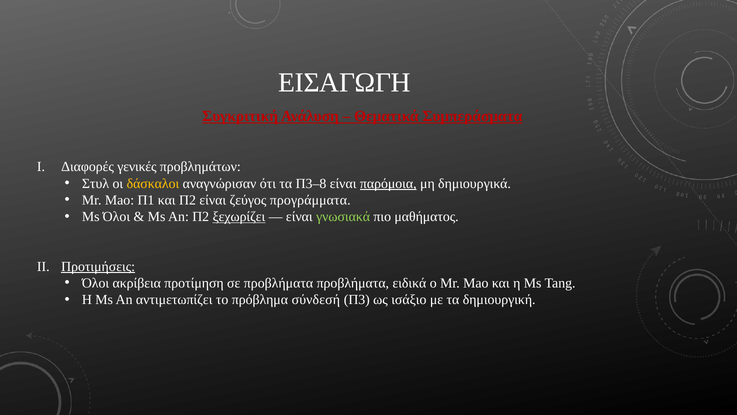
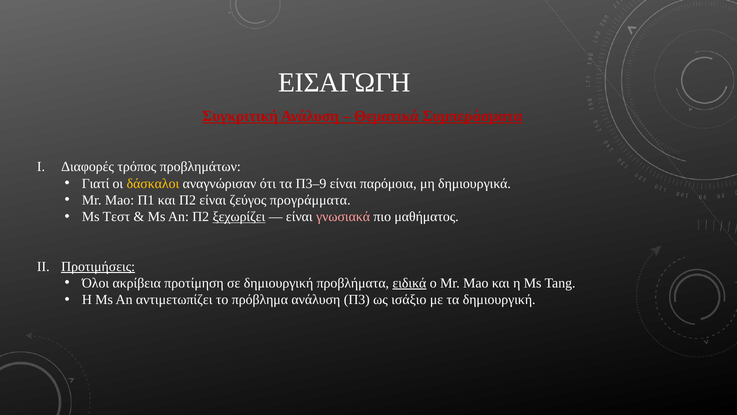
γενικές: γενικές -> τρόπος
Στυλ: Στυλ -> Γιατί
Π3–8: Π3–8 -> Π3–9
παρόμοια underline: present -> none
Ms Όλοι: Όλοι -> Τεστ
γνωσιακά colour: light green -> pink
σε προβλήματα: προβλήματα -> δημιουργική
ειδικά underline: none -> present
πρόβλημα σύνδεσή: σύνδεσή -> ανάλυση
